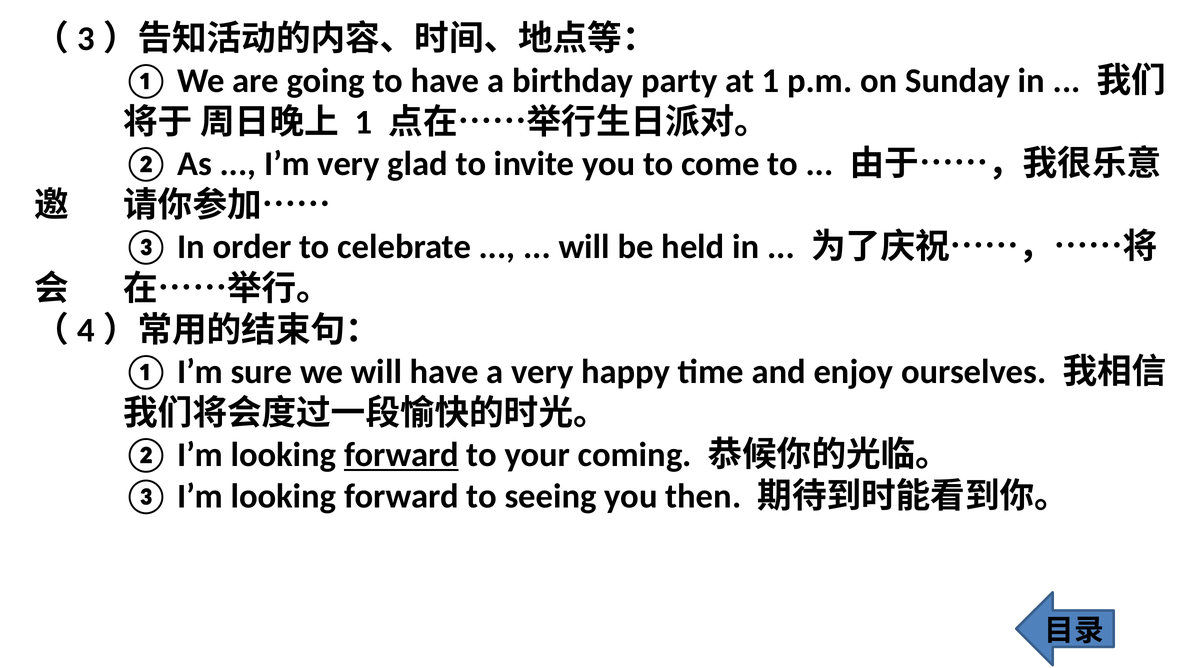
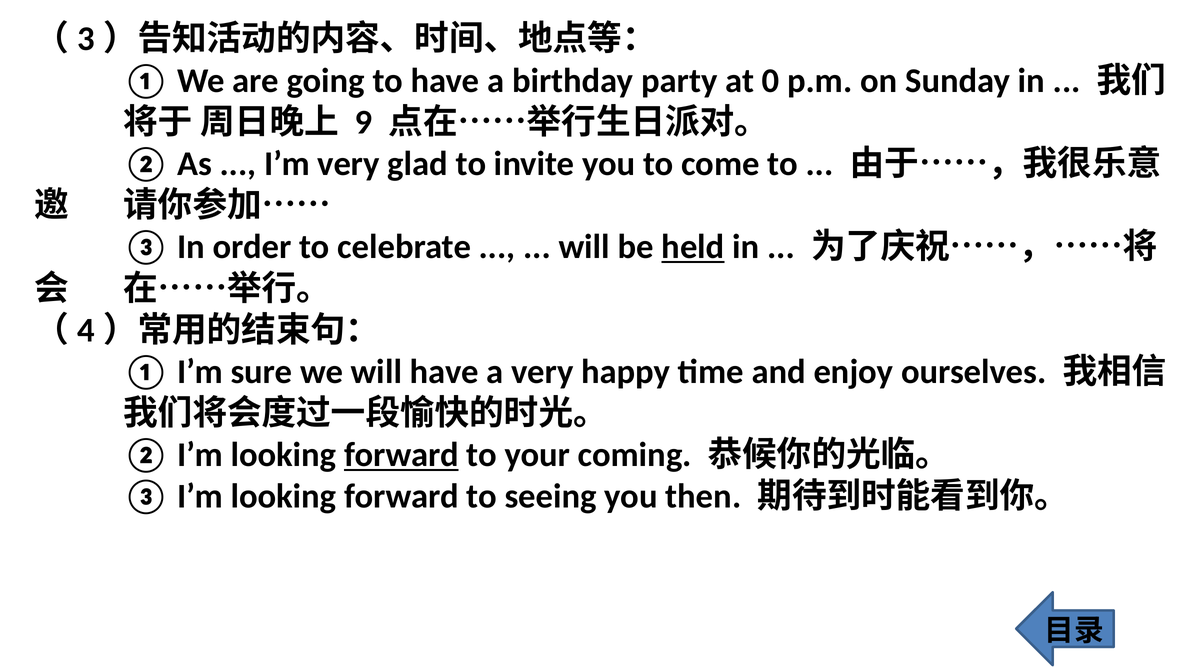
at 1: 1 -> 0
1 at (364, 122): 1 -> 9
held underline: none -> present
